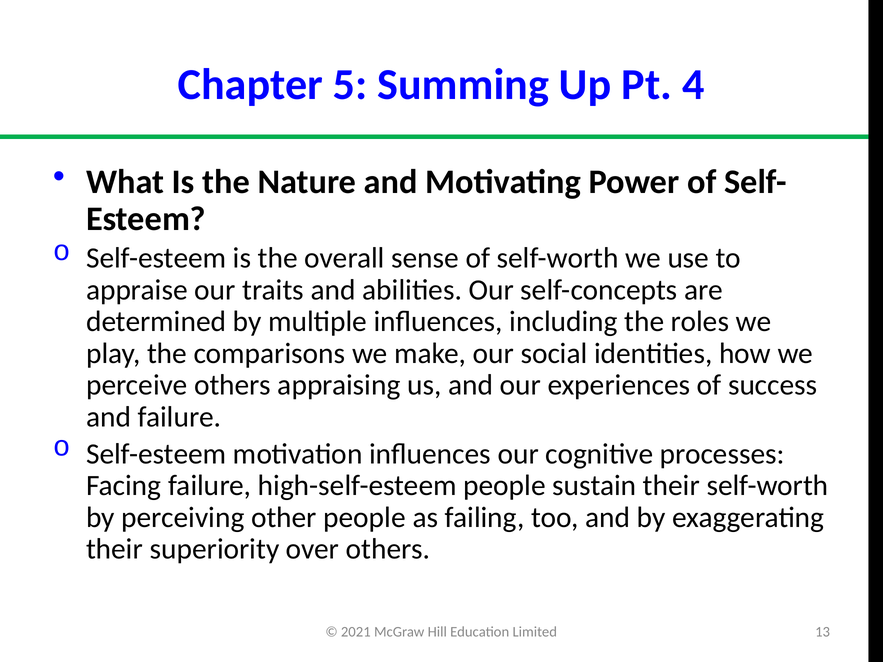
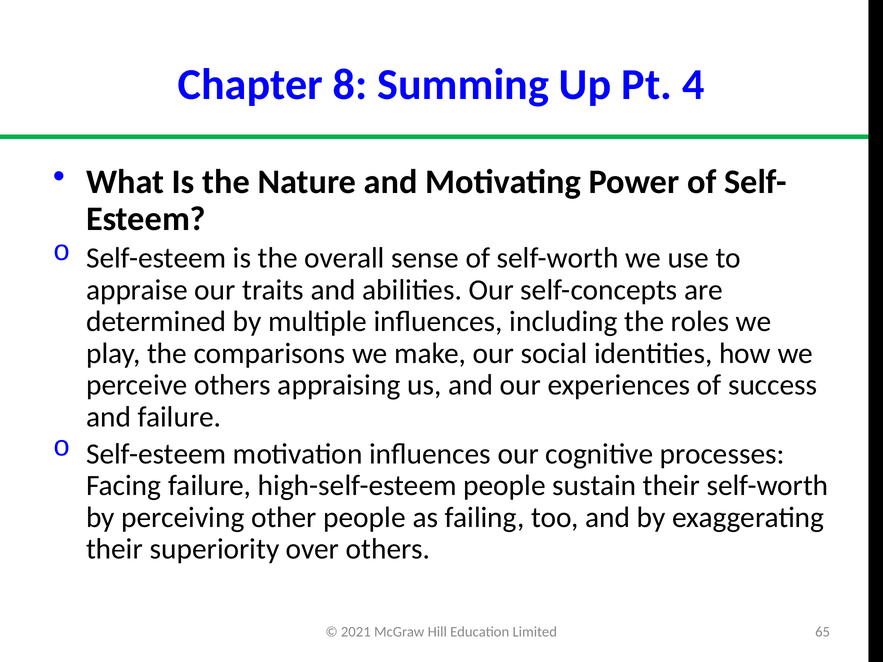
5: 5 -> 8
13: 13 -> 65
